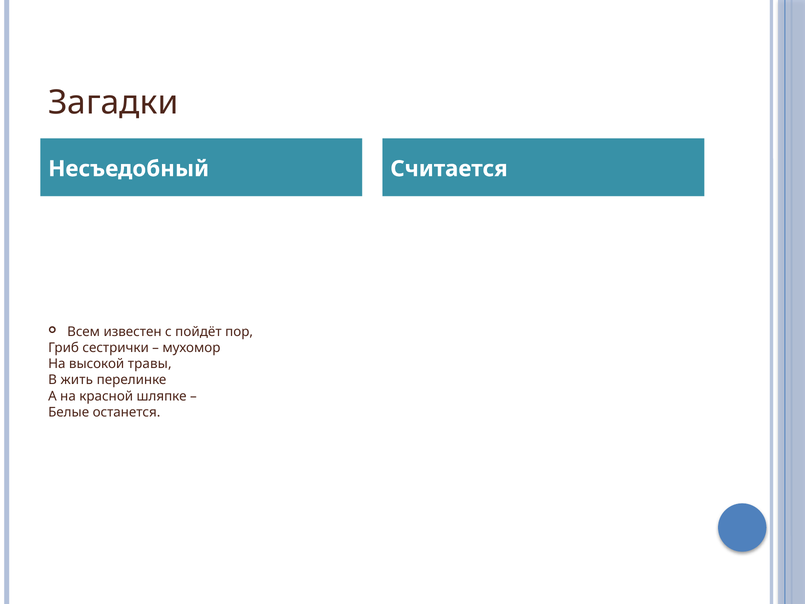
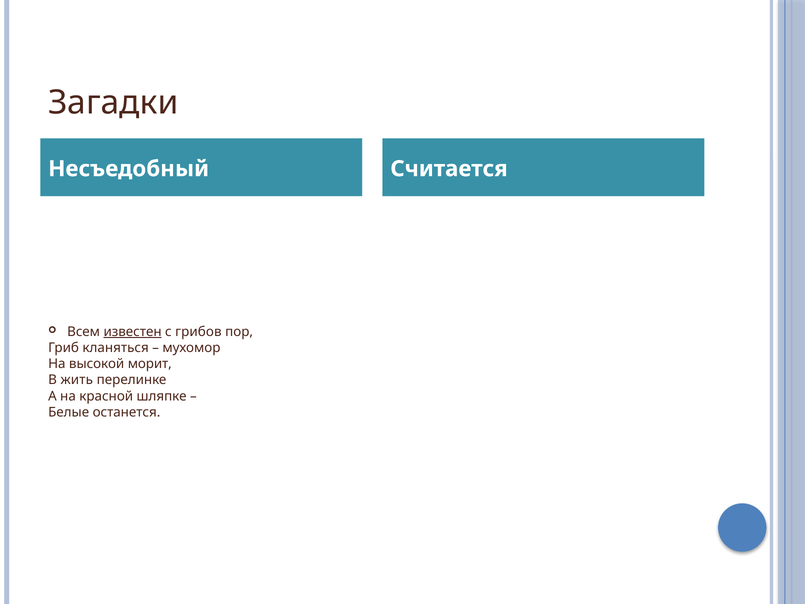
известен underline: none -> present
пойдёт: пойдёт -> грибов
сестрички: сестрички -> кланяться
травы: травы -> морит
